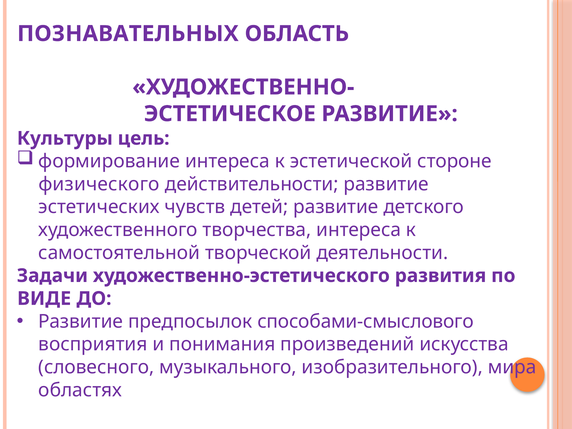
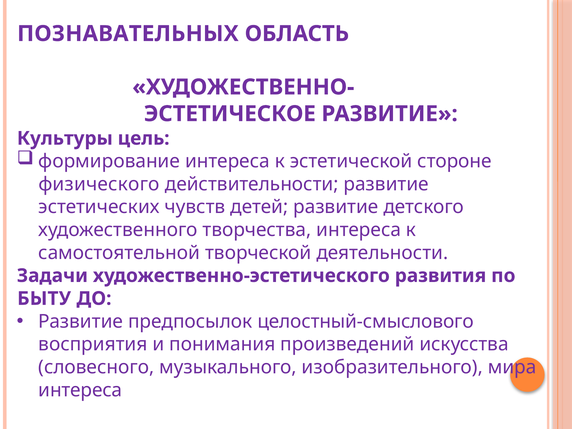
ВИДЕ: ВИДЕ -> БЫТУ
способами-смыслового: способами-смыслового -> целостный-смыслового
областях at (80, 390): областях -> интереса
